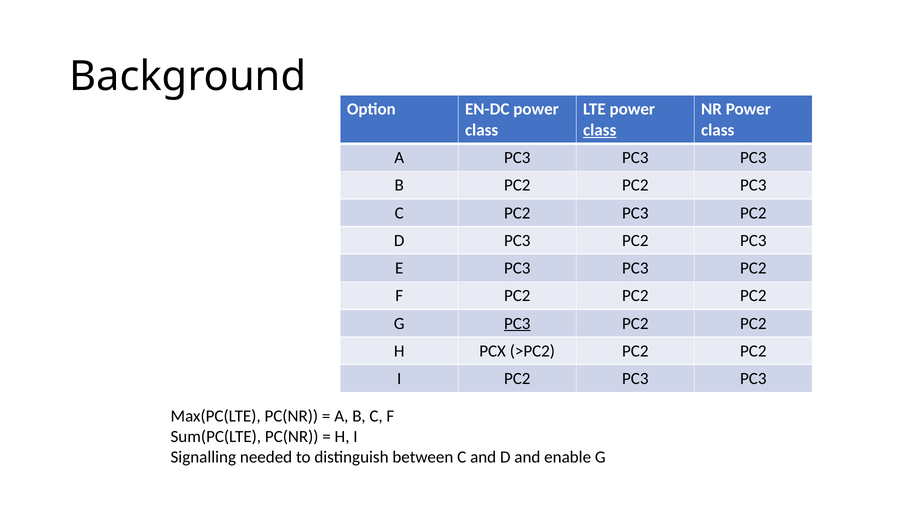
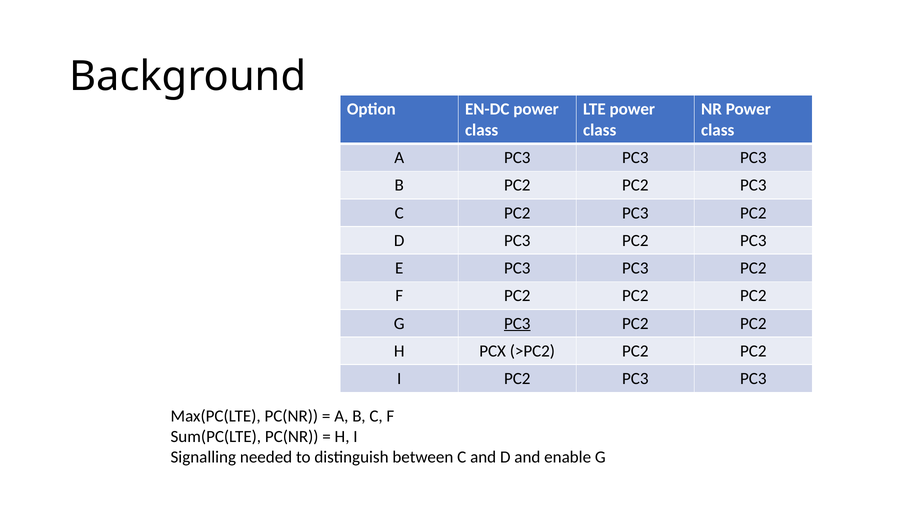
class at (600, 130) underline: present -> none
